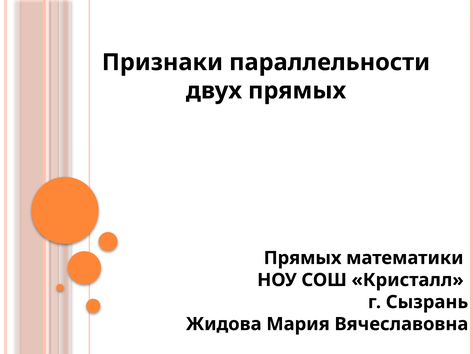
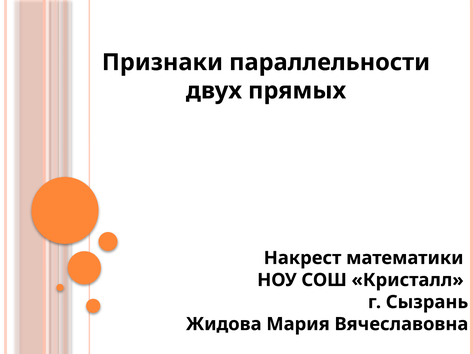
Прямых at (303, 259): Прямых -> Накрест
